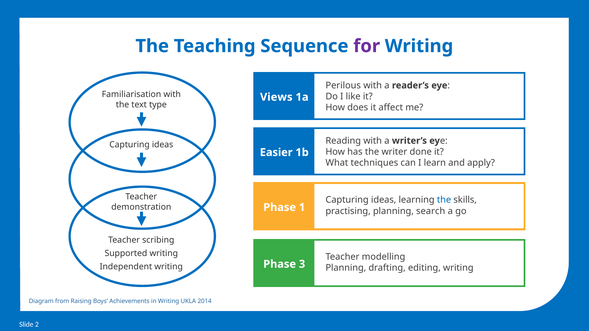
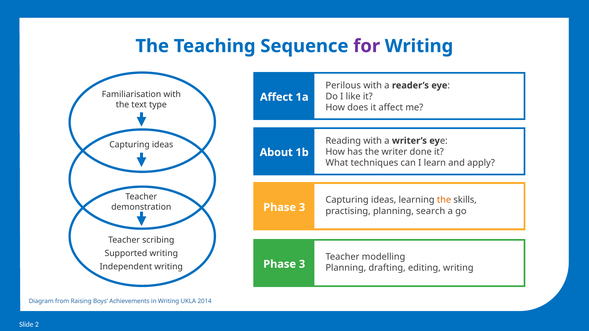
Views at (276, 97): Views -> Affect
Easier: Easier -> About
the at (444, 200) colour: blue -> orange
1 at (302, 208): 1 -> 3
